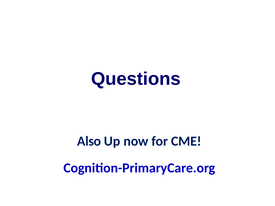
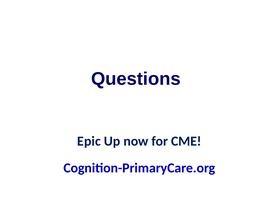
Also: Also -> Epic
